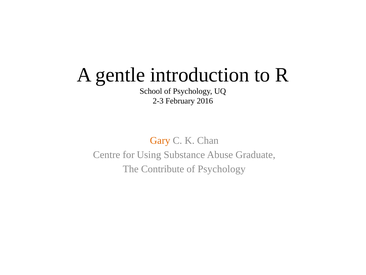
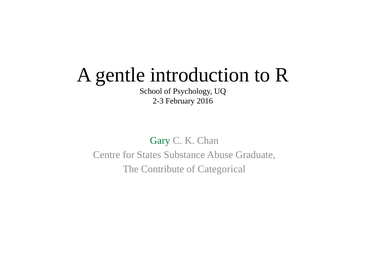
Gary colour: orange -> green
Using: Using -> States
Psychology at (222, 169): Psychology -> Categorical
